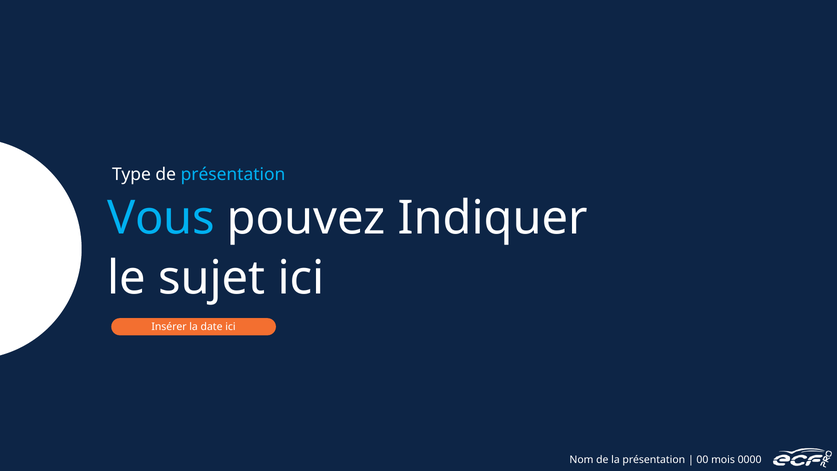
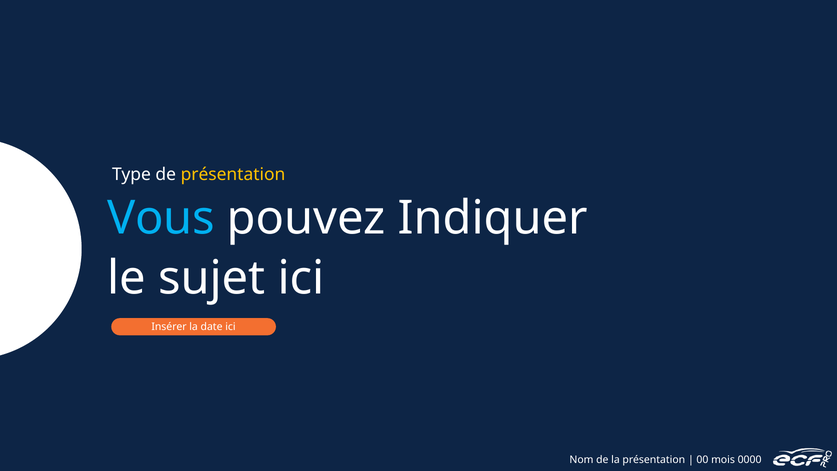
présentation at (233, 174) colour: light blue -> yellow
